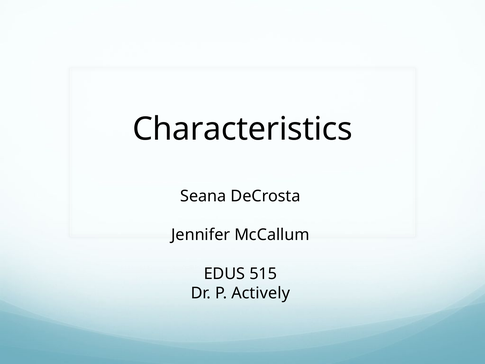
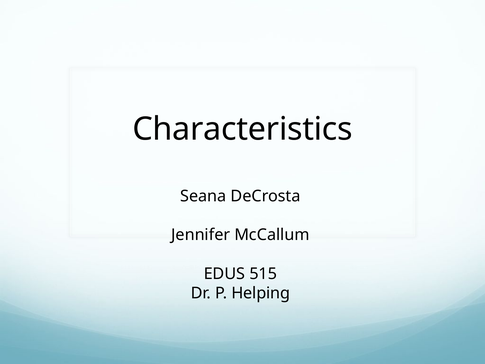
Actively: Actively -> Helping
